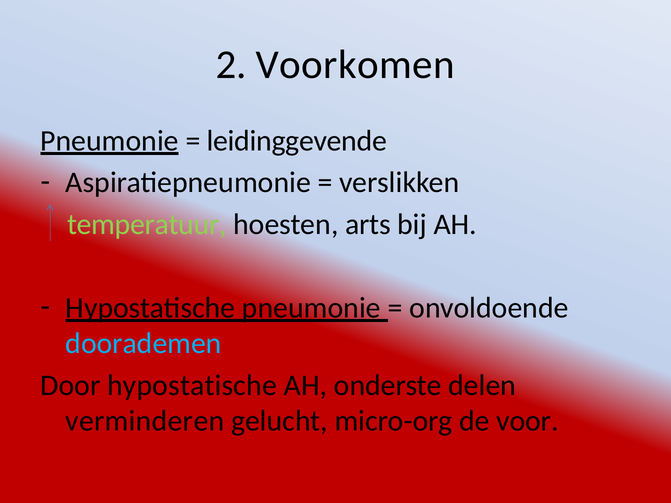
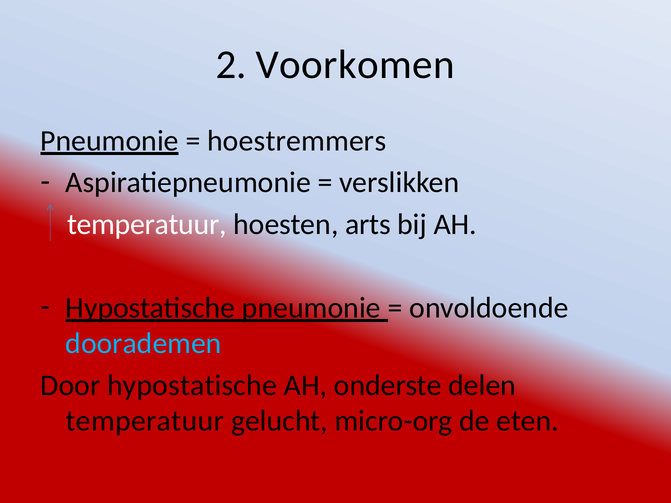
leidinggevende: leidinggevende -> hoestremmers
temperatuur at (147, 224) colour: light green -> white
verminderen at (145, 421): verminderen -> temperatuur
voor: voor -> eten
